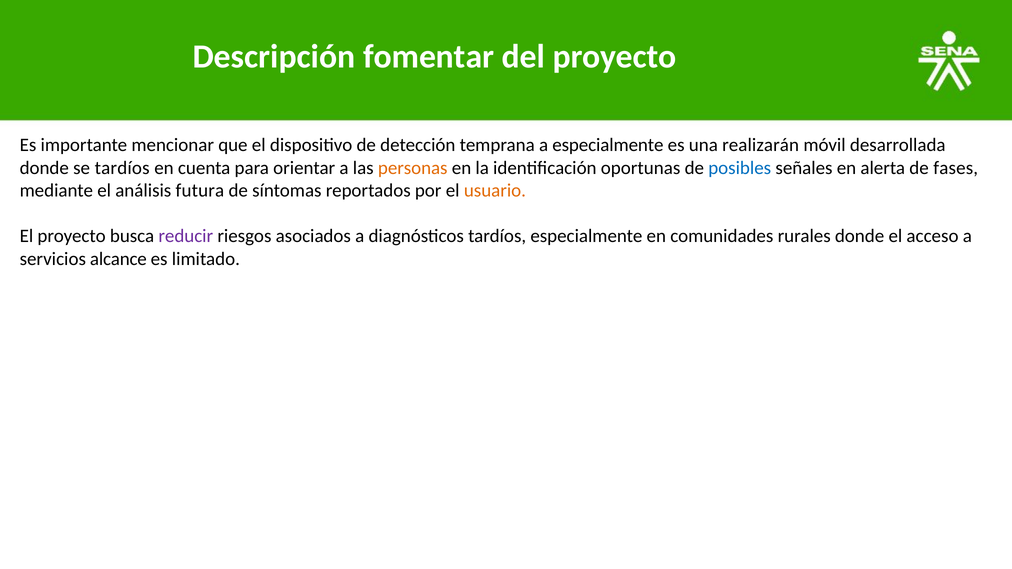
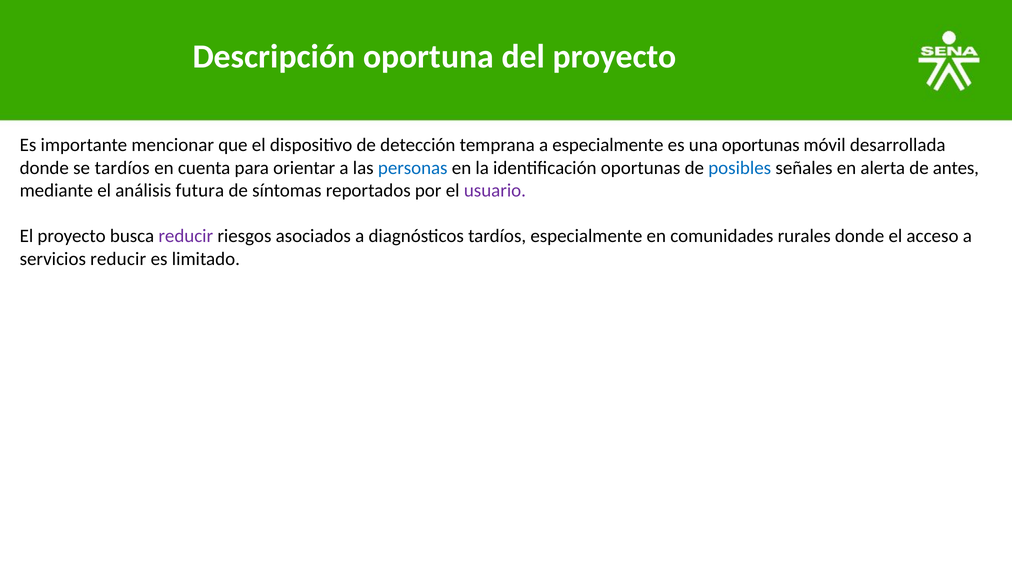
fomentar: fomentar -> oportuna
una realizarán: realizarán -> oportunas
personas colour: orange -> blue
fases: fases -> antes
usuario colour: orange -> purple
servicios alcance: alcance -> reducir
